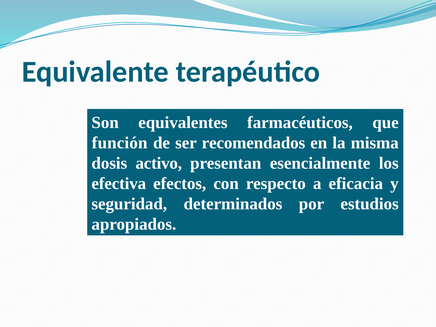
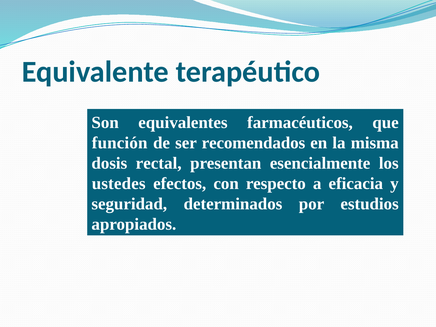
activo: activo -> rectal
efectiva: efectiva -> ustedes
